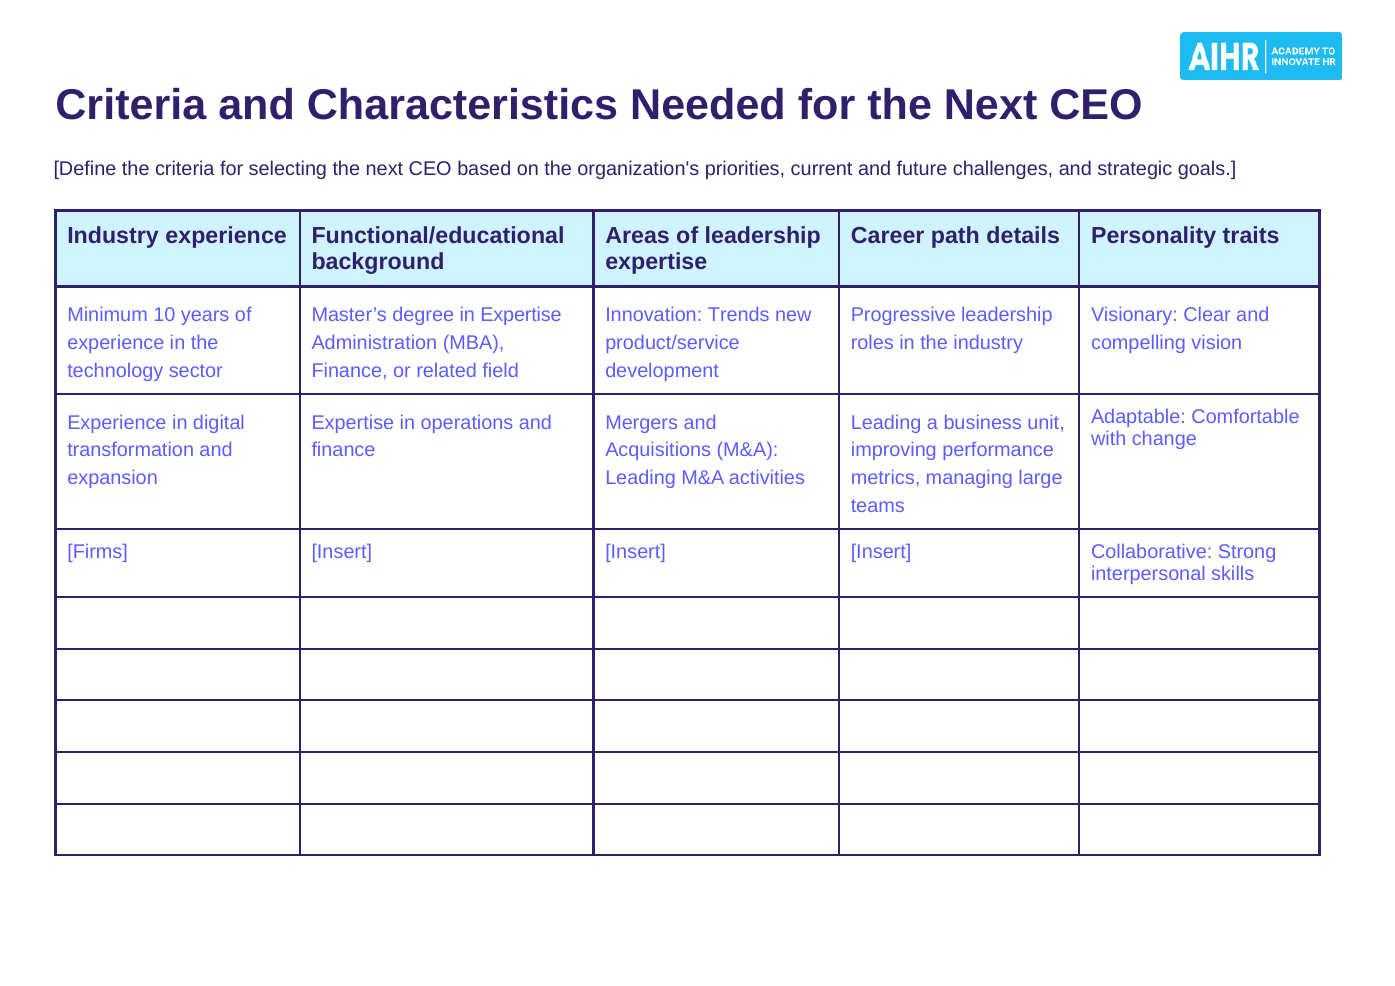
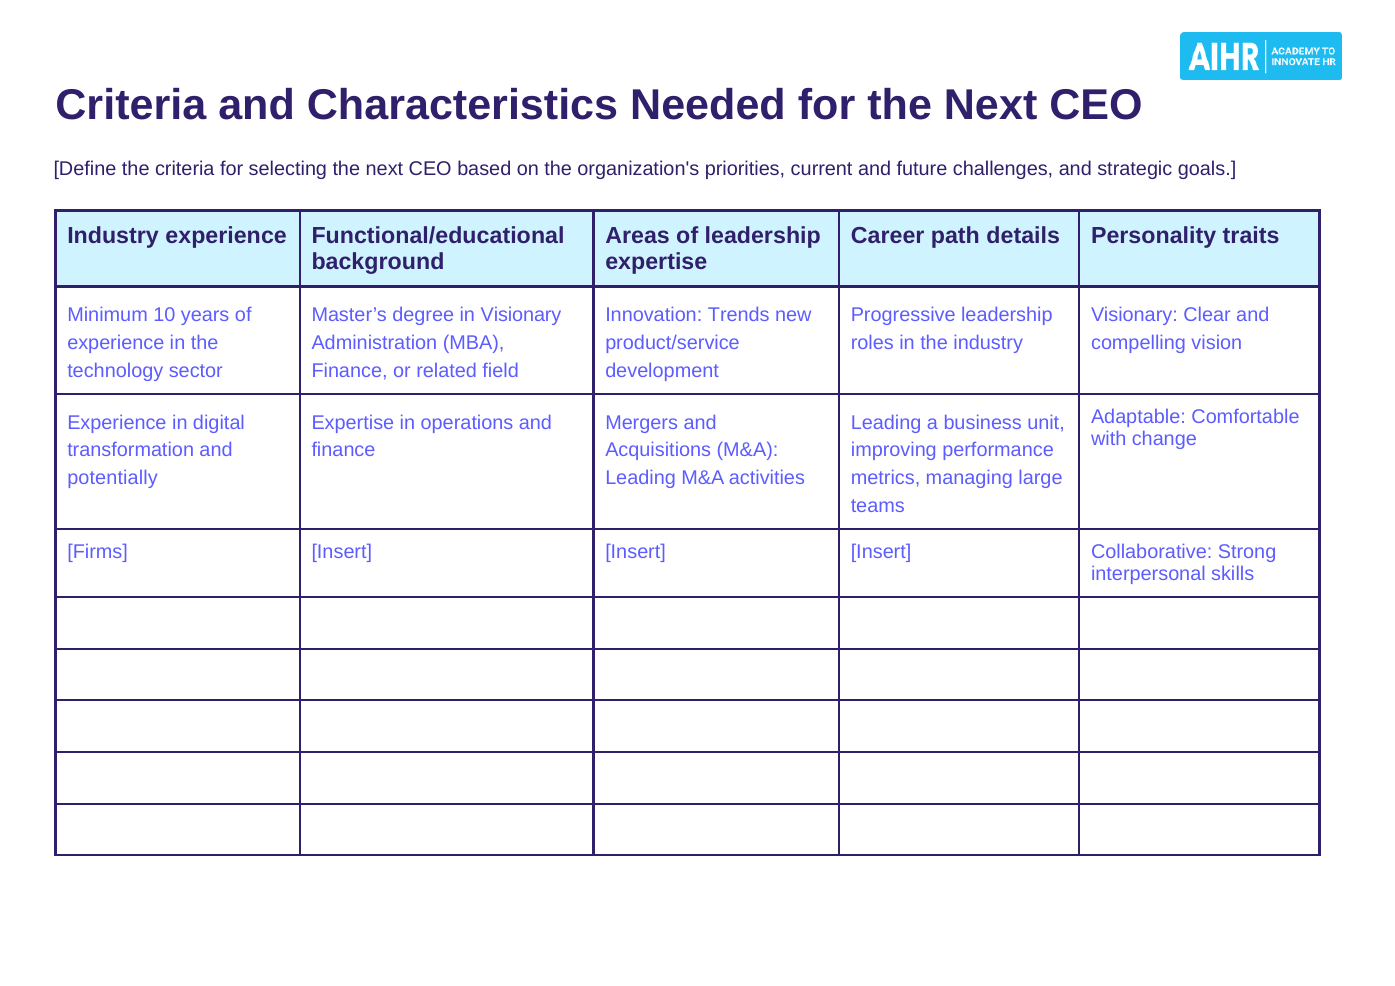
in Expertise: Expertise -> Visionary
expansion: expansion -> potentially
